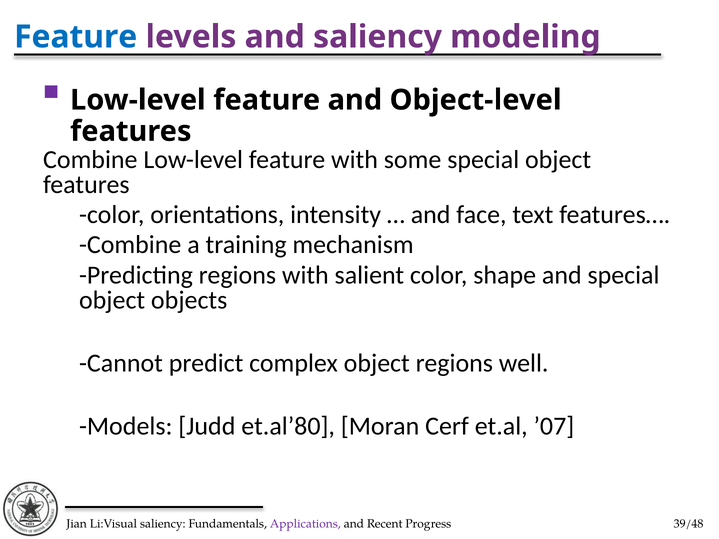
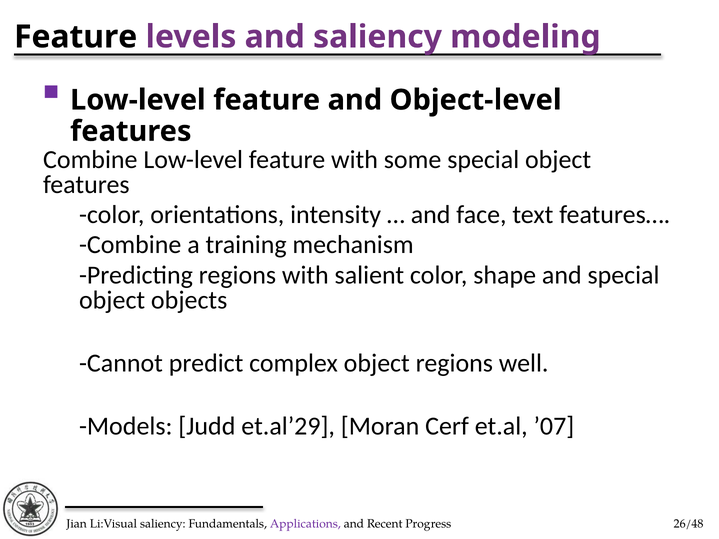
Feature at (76, 37) colour: blue -> black
et.al’80: et.al’80 -> et.al’29
39/48: 39/48 -> 26/48
